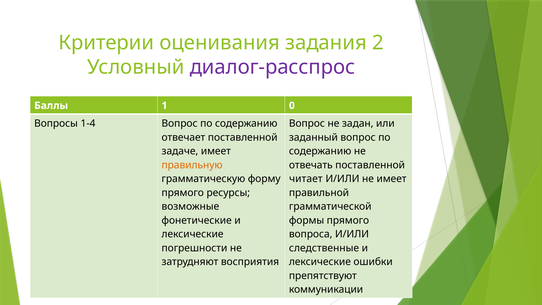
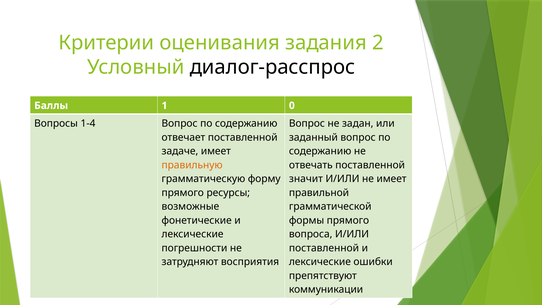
диалог-расспрос colour: purple -> black
читает: читает -> значит
следственные at (324, 248): следственные -> поставленной
